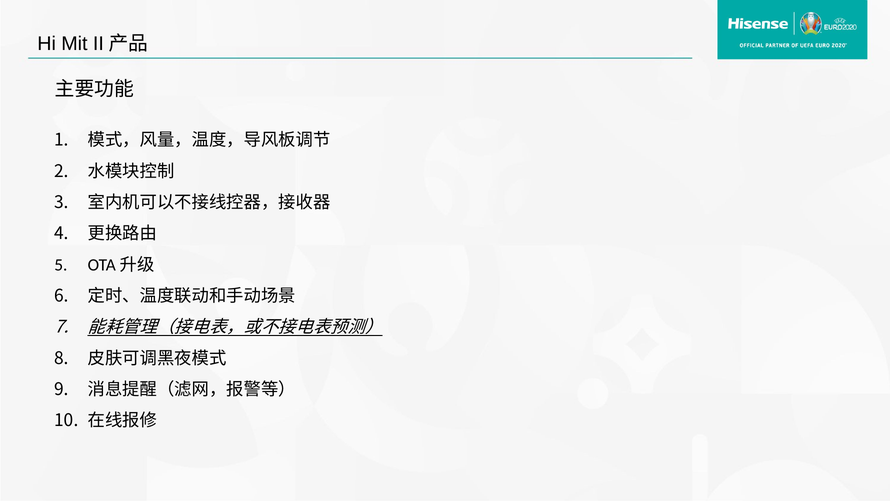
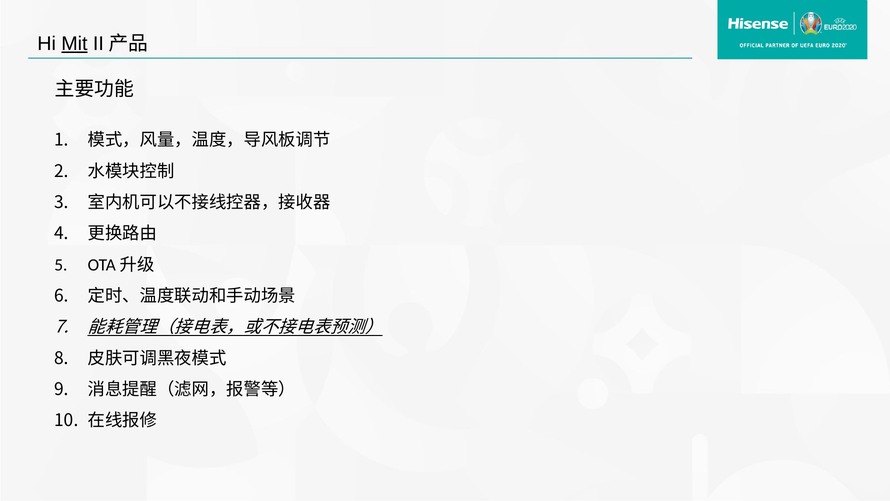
Mit underline: none -> present
